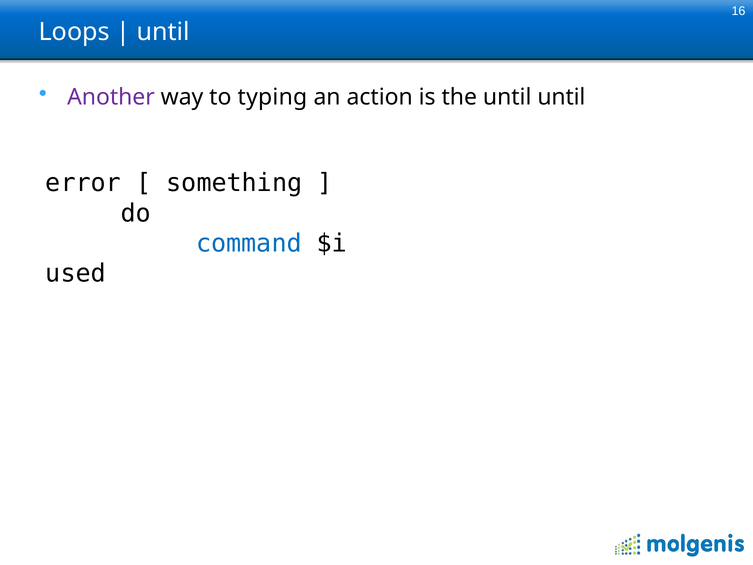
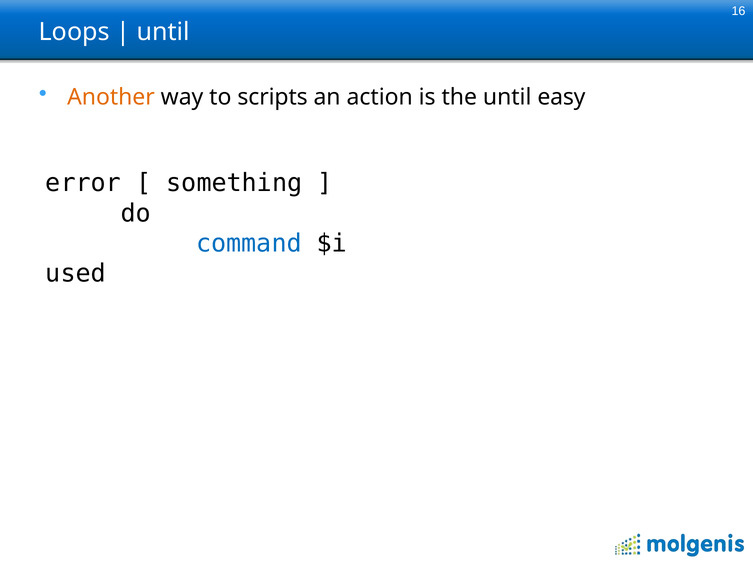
Another colour: purple -> orange
typing: typing -> scripts
until until: until -> easy
